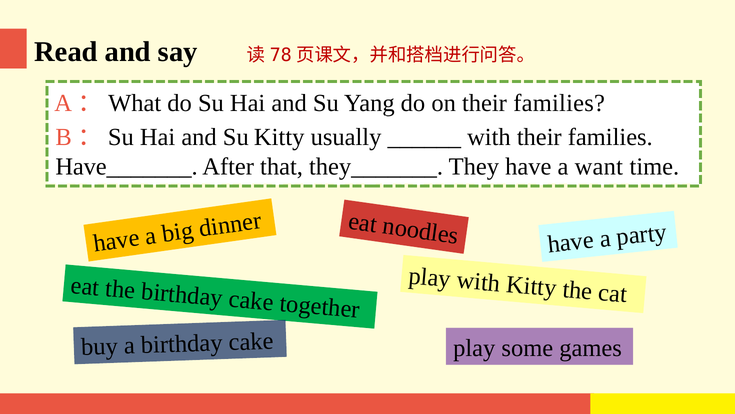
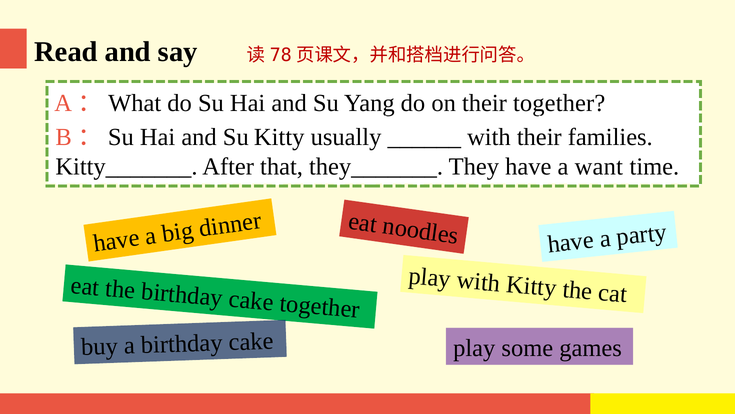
on their families: families -> together
Have_______: Have_______ -> Kitty_______
